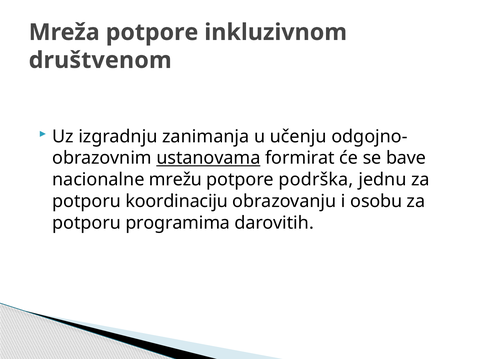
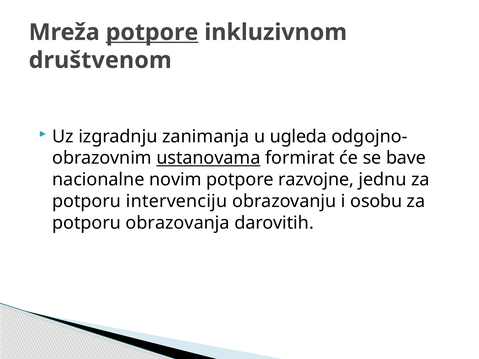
potpore at (152, 32) underline: none -> present
učenju: učenju -> ugleda
mrežu: mrežu -> novim
podrška: podrška -> razvojne
koordinaciju: koordinaciju -> intervenciju
programima: programima -> obrazovanja
